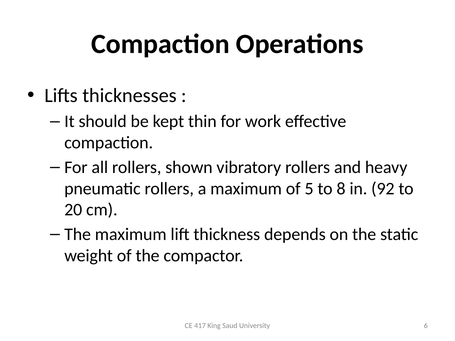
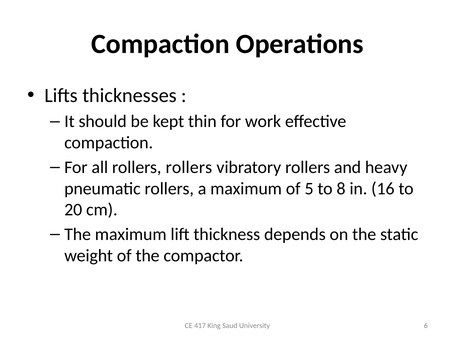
rollers shown: shown -> rollers
92: 92 -> 16
